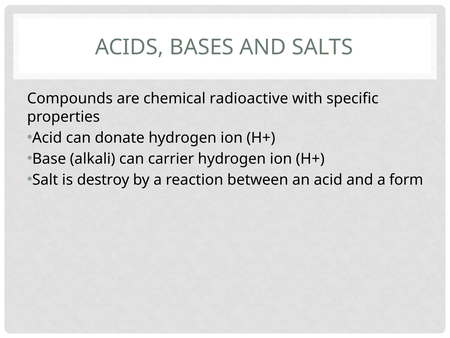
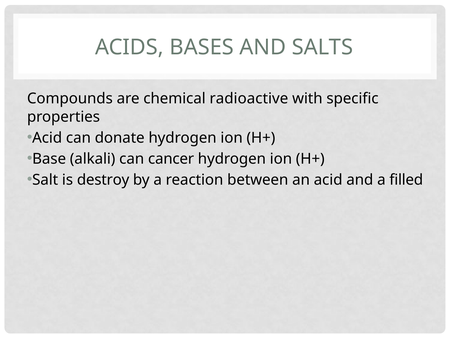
carrier: carrier -> cancer
form: form -> filled
